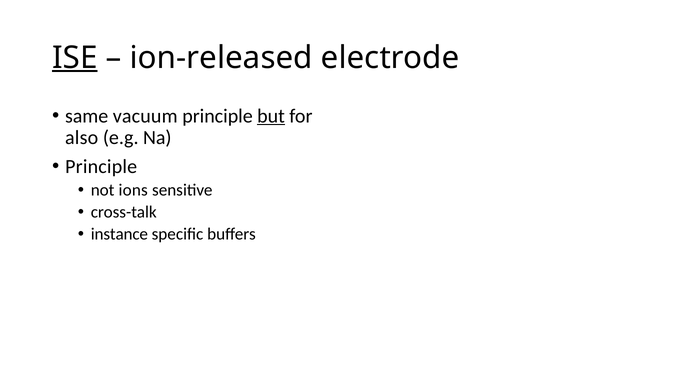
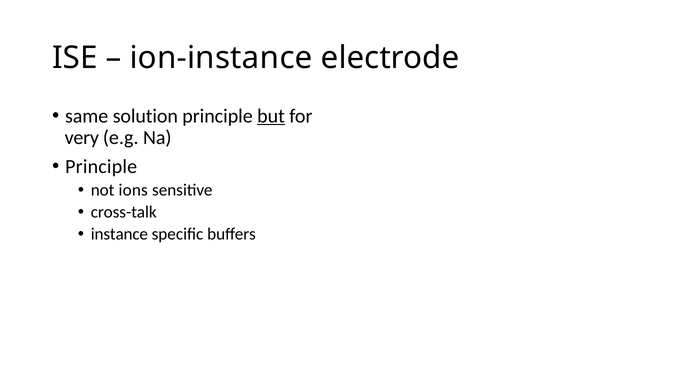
ISE underline: present -> none
ion-released: ion-released -> ion-instance
vacuum: vacuum -> solution
also: also -> very
